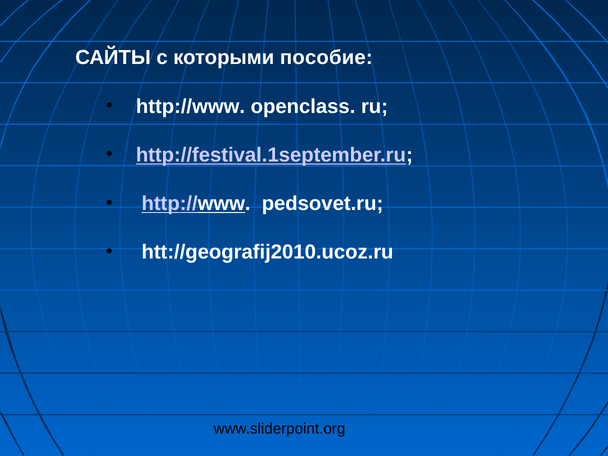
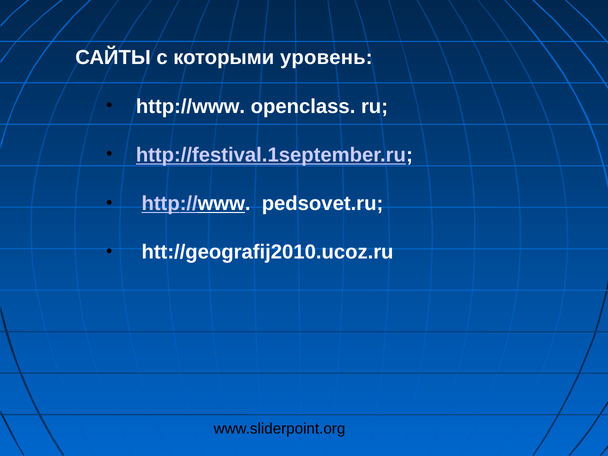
пособие: пособие -> уровень
